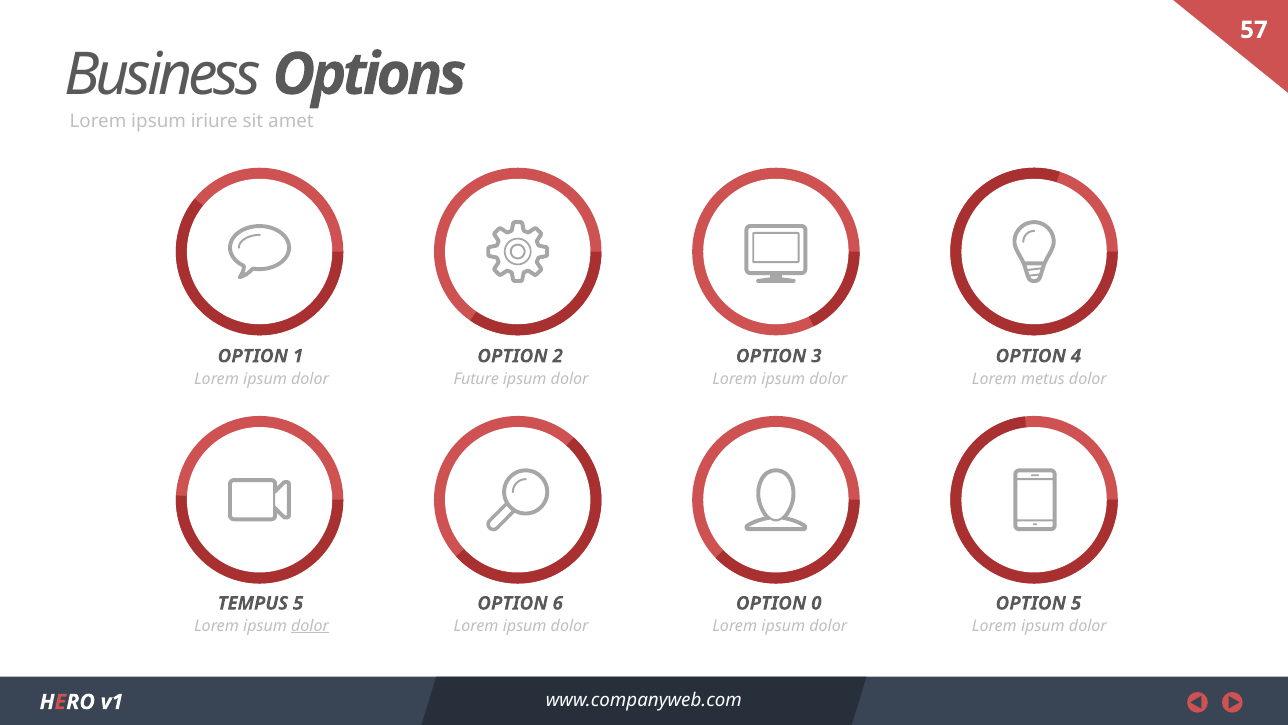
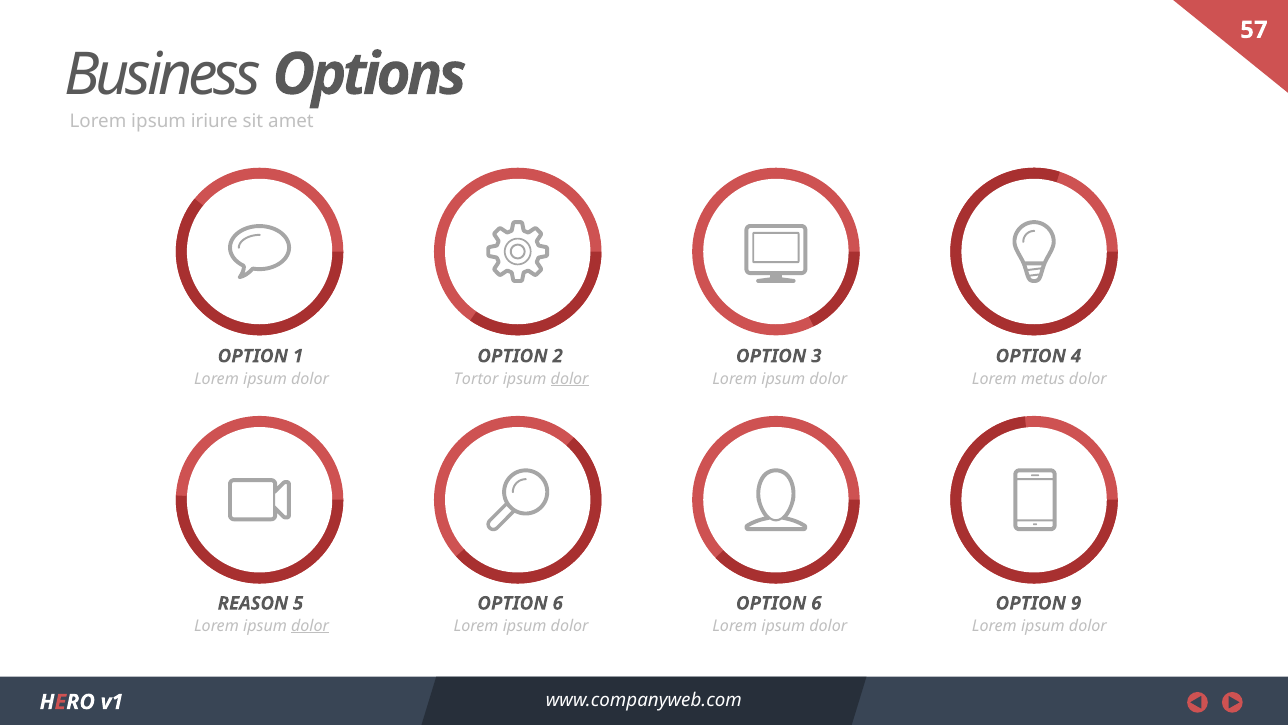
Future: Future -> Tortor
dolor at (570, 378) underline: none -> present
TEMPUS: TEMPUS -> REASON
0 at (816, 603): 0 -> 6
OPTION 5: 5 -> 9
